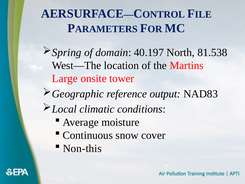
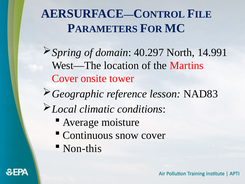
40.197: 40.197 -> 40.297
81.538: 81.538 -> 14.991
Large at (65, 78): Large -> Cover
output: output -> lesson
